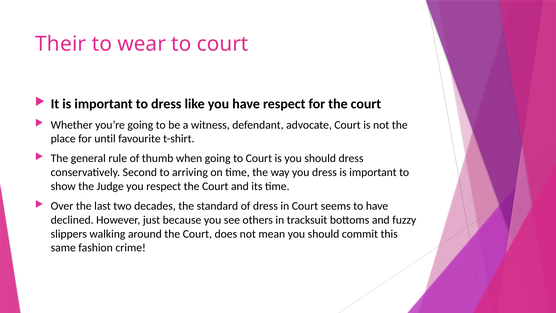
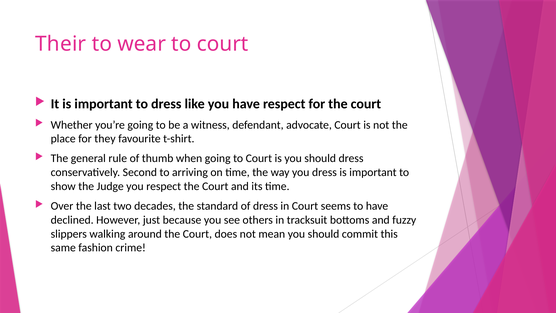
until: until -> they
